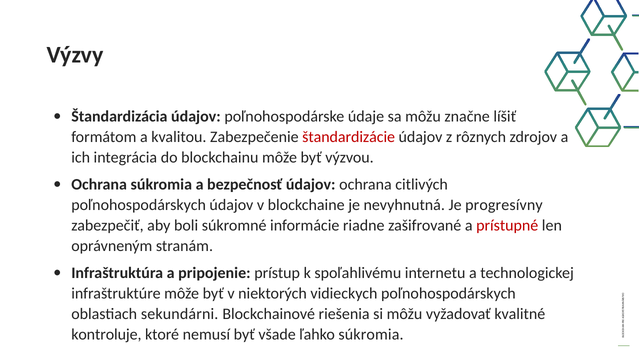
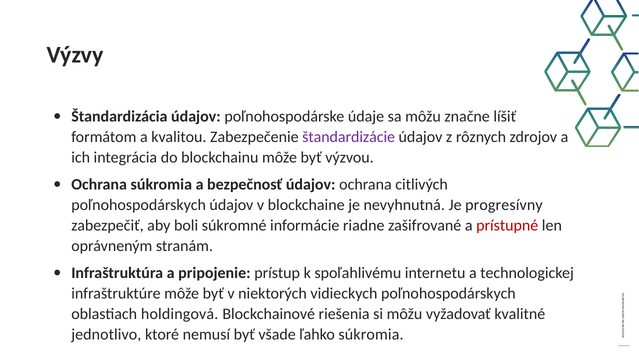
štandardizácie colour: red -> purple
sekundárni: sekundárni -> holdingová
kontroluje: kontroluje -> jednotlivo
